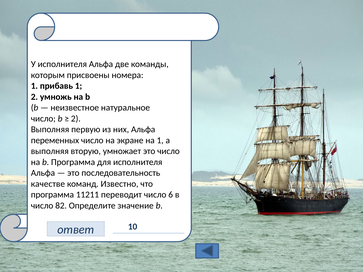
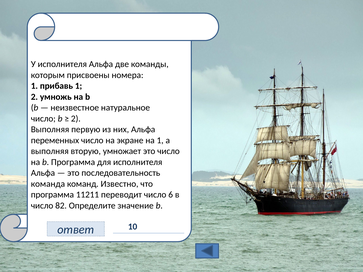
качестве: качестве -> команда
